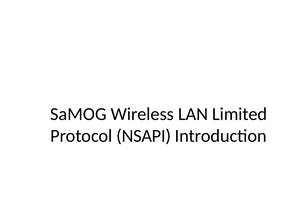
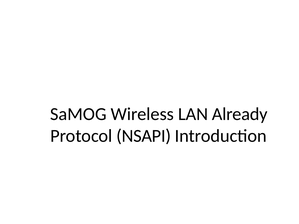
Limited: Limited -> Already
